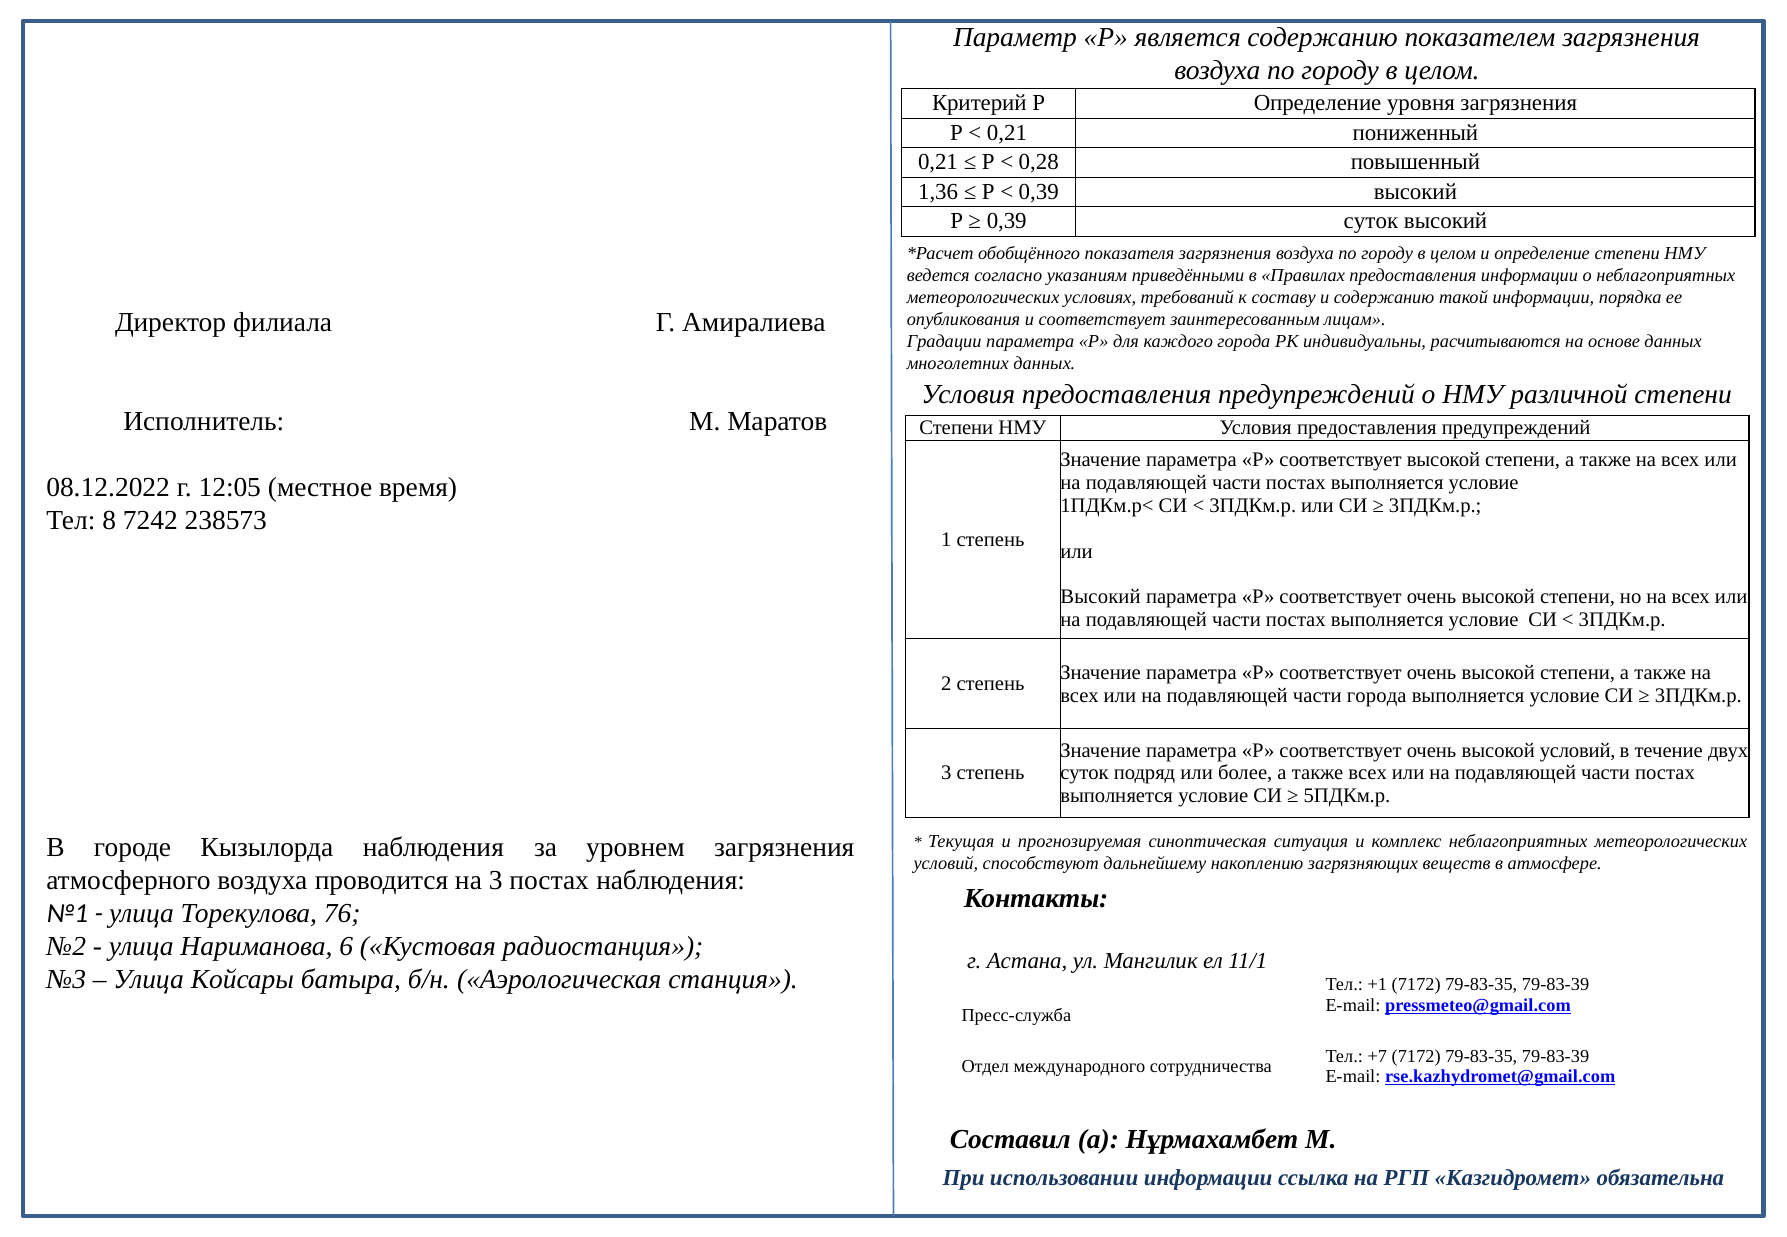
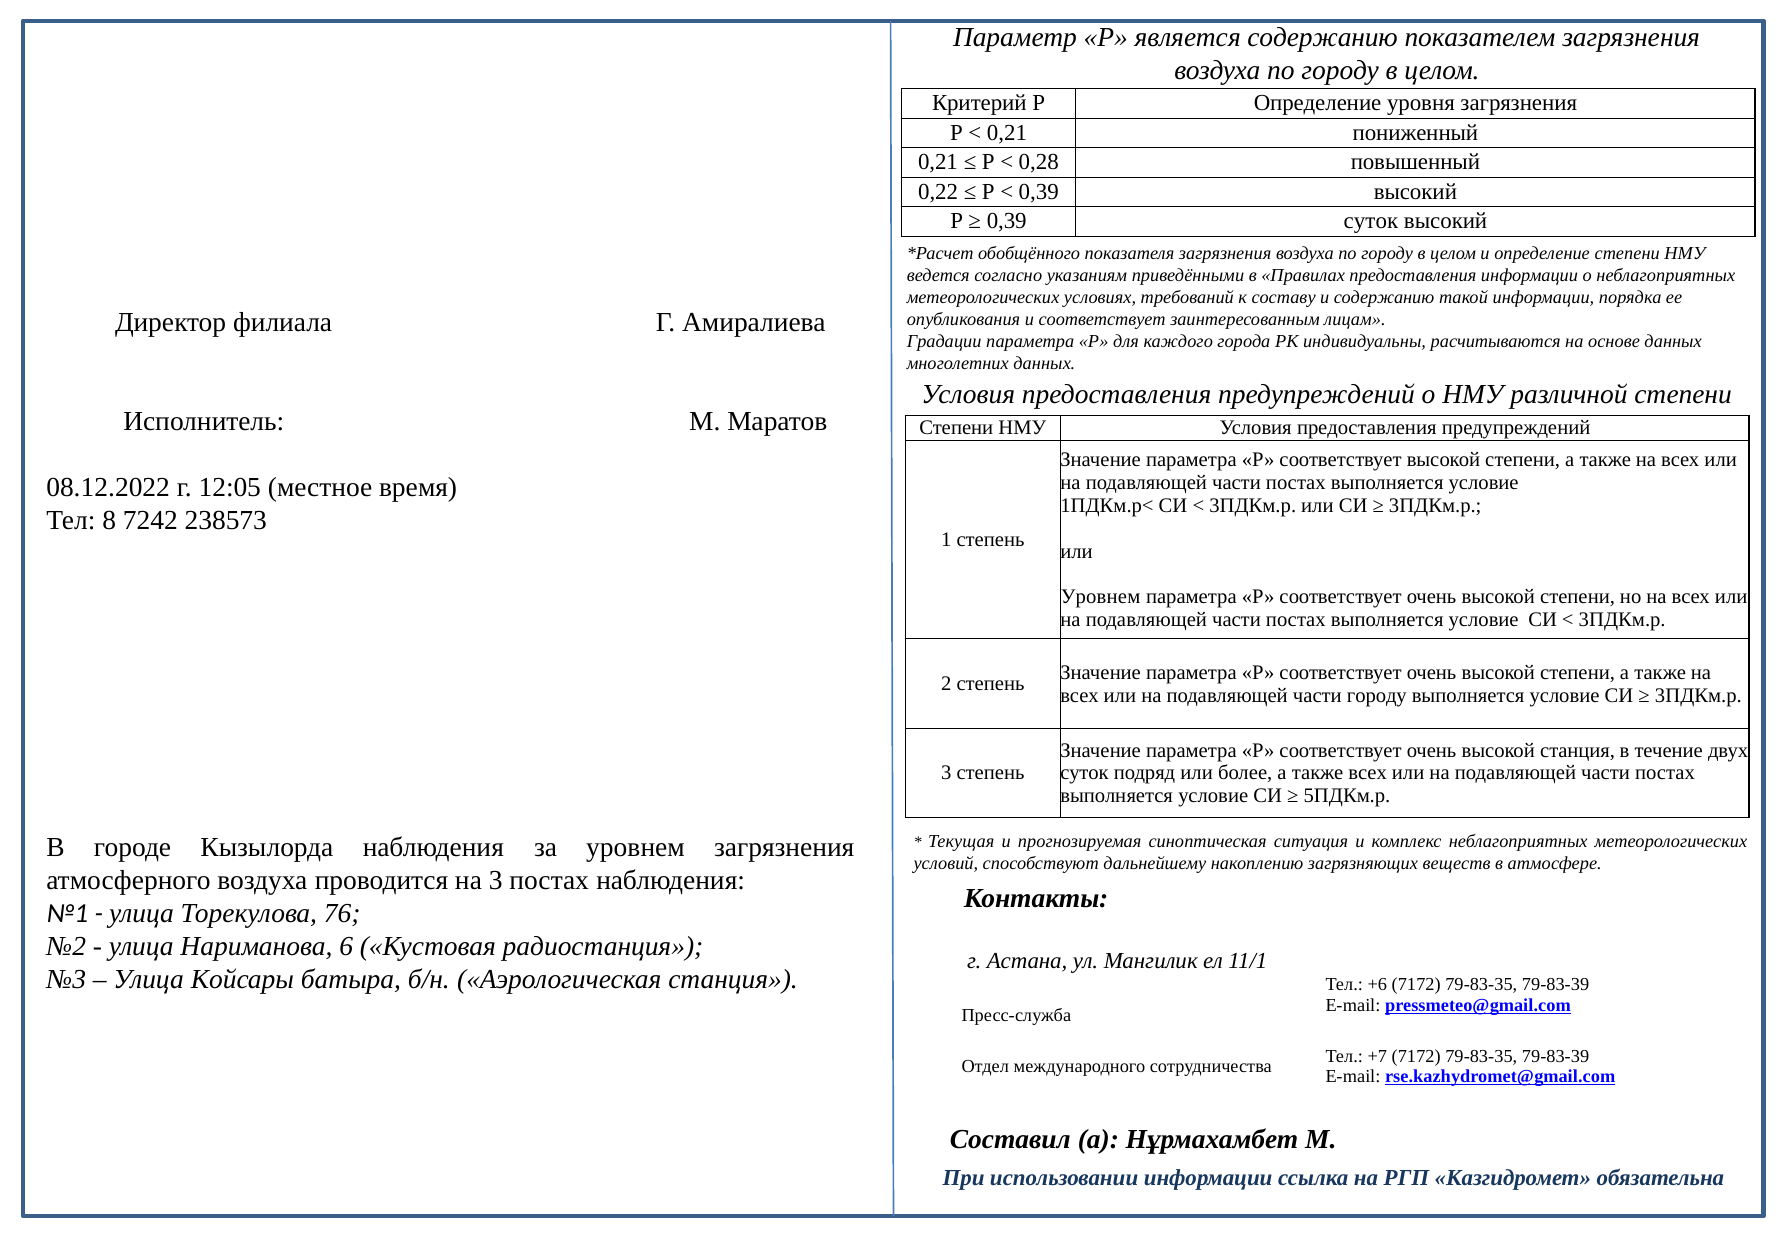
1,36: 1,36 -> 0,22
Высокий at (1101, 597): Высокий -> Уровнем
части города: города -> городу
высокой условий: условий -> станция
+1: +1 -> +6
